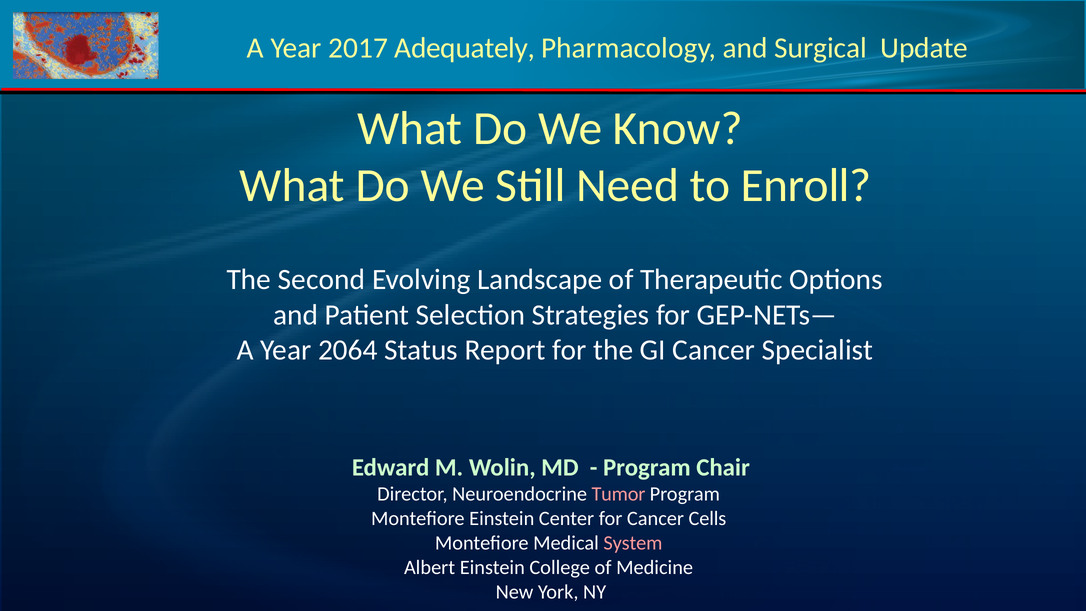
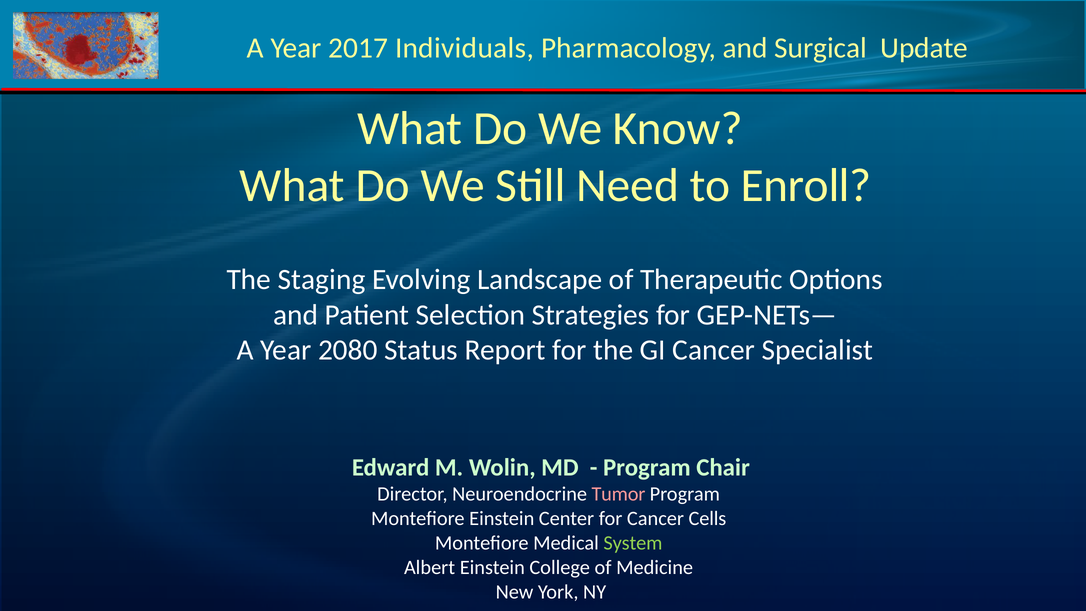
Adequately: Adequately -> Individuals
Second: Second -> Staging
2064: 2064 -> 2080
System colour: pink -> light green
